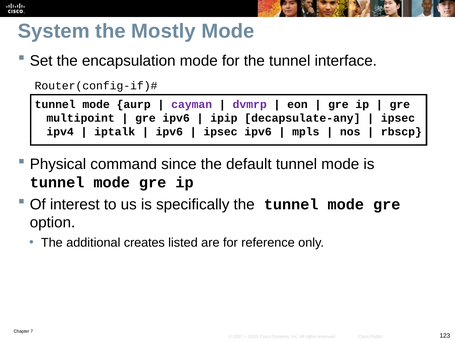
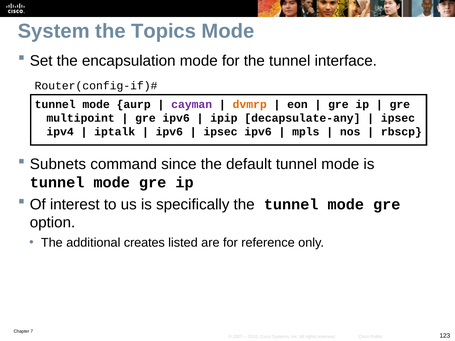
Mostly: Mostly -> Topics
dvmrp colour: purple -> orange
Physical: Physical -> Subnets
